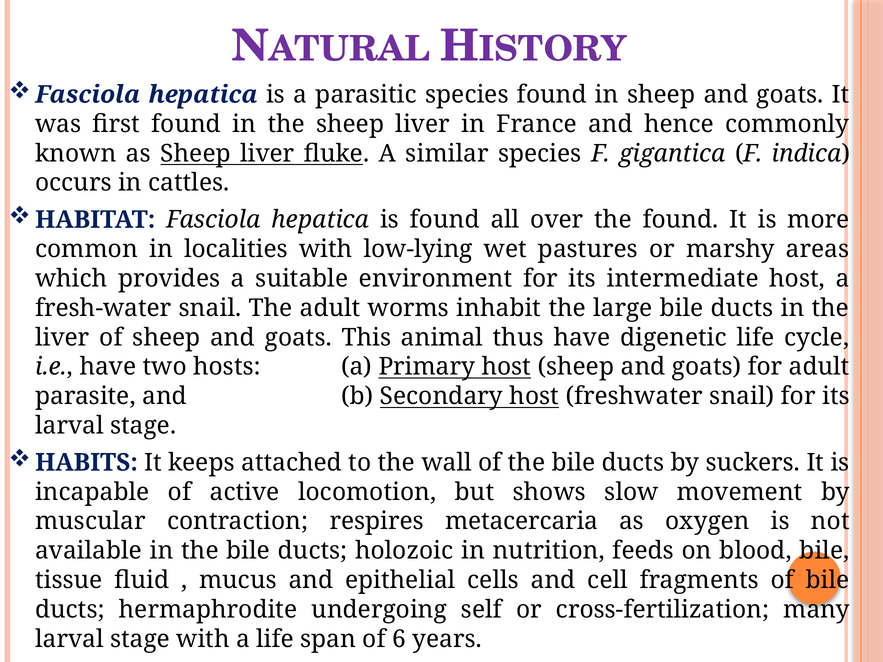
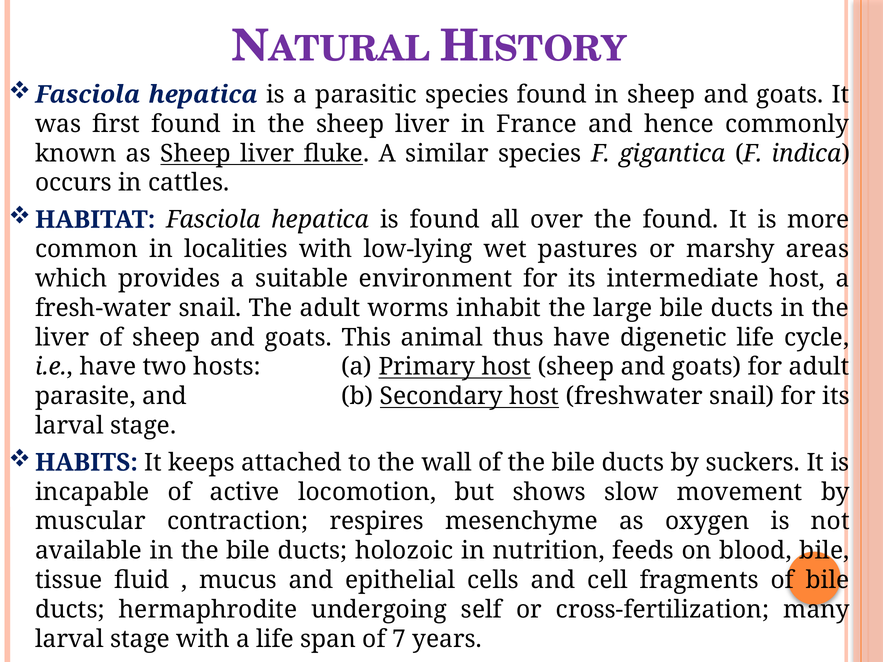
metacercaria: metacercaria -> mesenchyme
6: 6 -> 7
